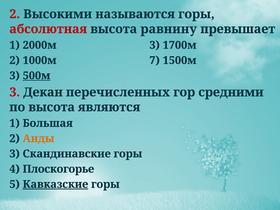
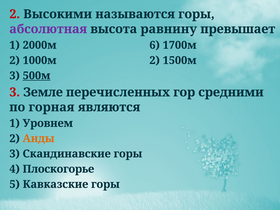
абсолютная colour: red -> purple
2000м 3: 3 -> 6
1000м 7: 7 -> 2
Декан: Декан -> Земле
по высота: высота -> горная
Большая: Большая -> Уровнем
Кавказские underline: present -> none
